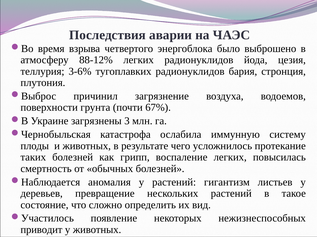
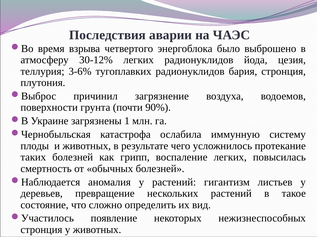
88-12%: 88-12% -> 30-12%
67%: 67% -> 90%
3: 3 -> 1
приводит at (41, 230): приводит -> стронция
